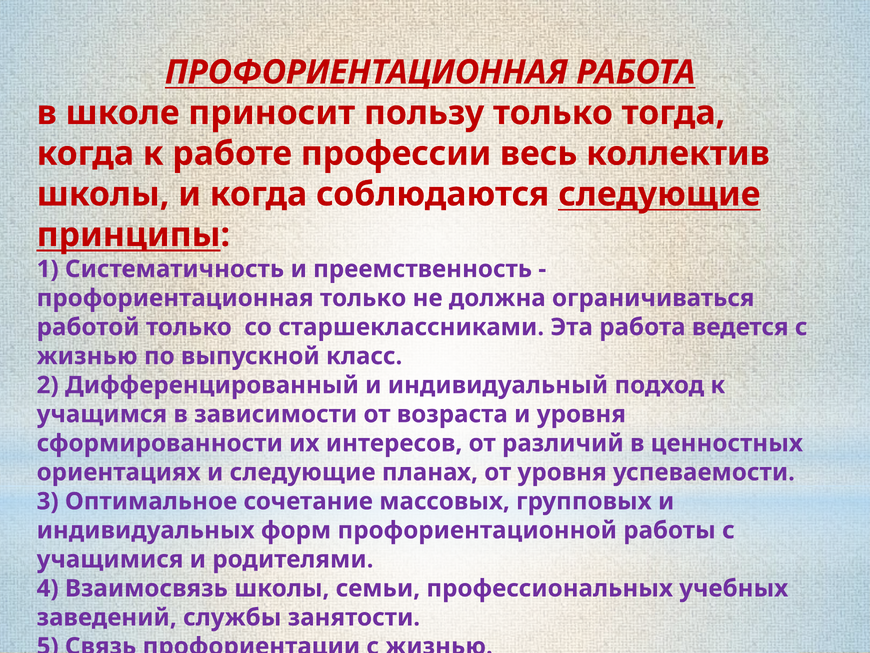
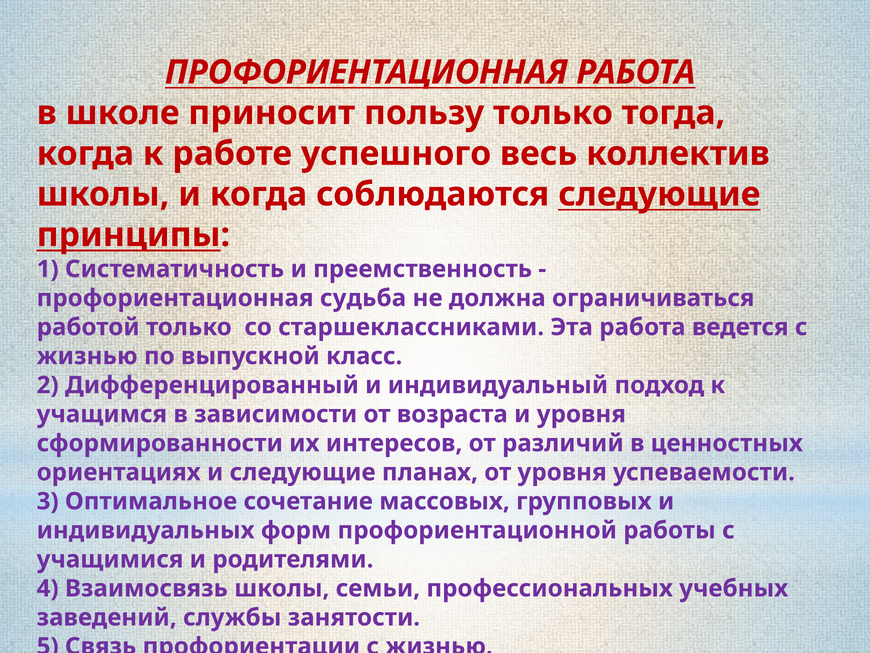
профессии: профессии -> успешного
профориентационная только: только -> судьба
